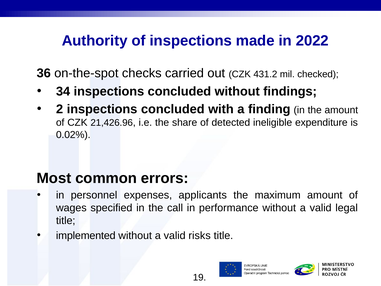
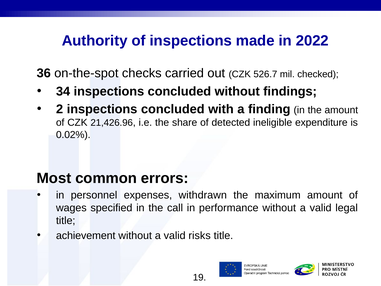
431.2: 431.2 -> 526.7
applicants: applicants -> withdrawn
implemented: implemented -> achievement
